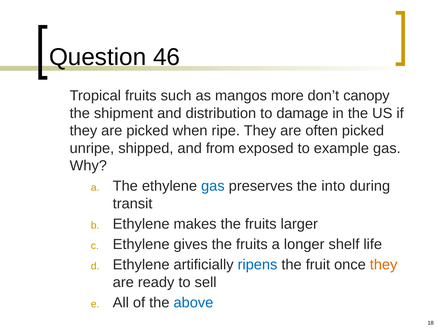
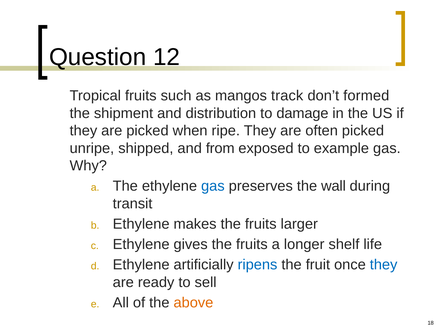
46: 46 -> 12
more: more -> track
canopy: canopy -> formed
into: into -> wall
they at (384, 265) colour: orange -> blue
above colour: blue -> orange
